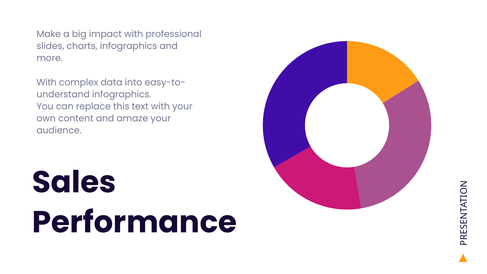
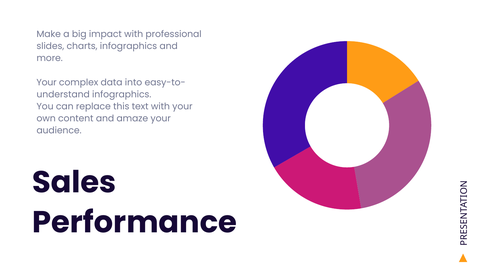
With at (47, 82): With -> Your
